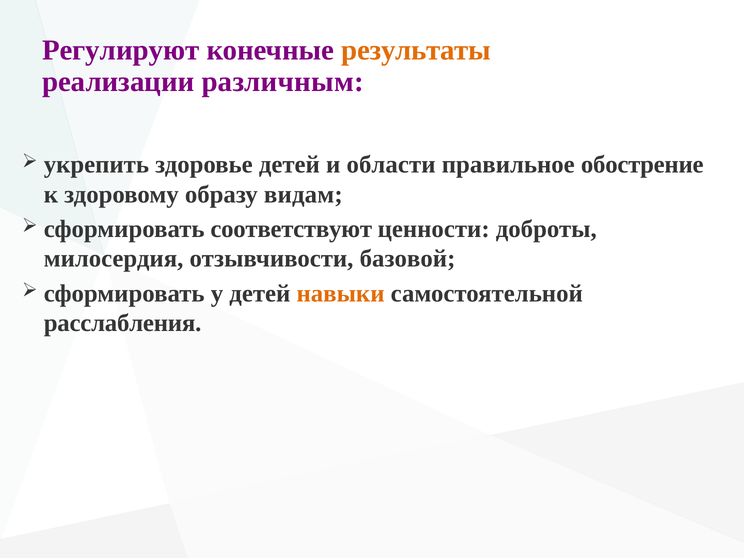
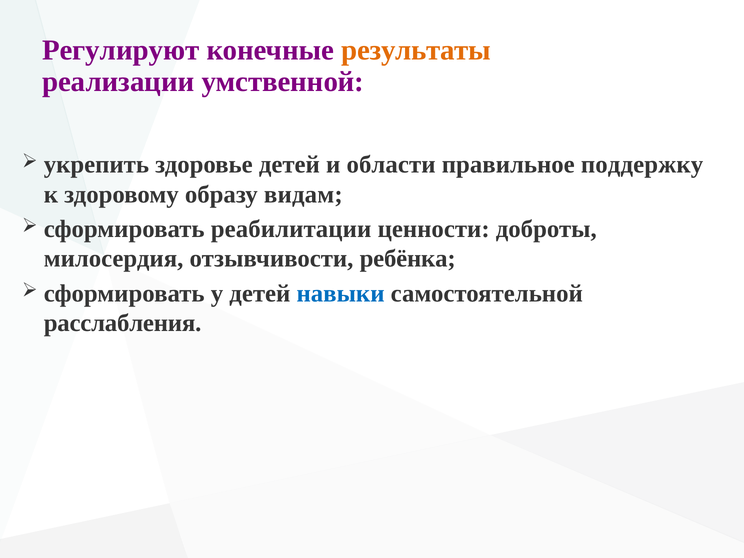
различным: различным -> умственной
обострение: обострение -> поддержку
соответствуют: соответствуют -> реабилитации
базовой: базовой -> ребёнка
навыки colour: orange -> blue
